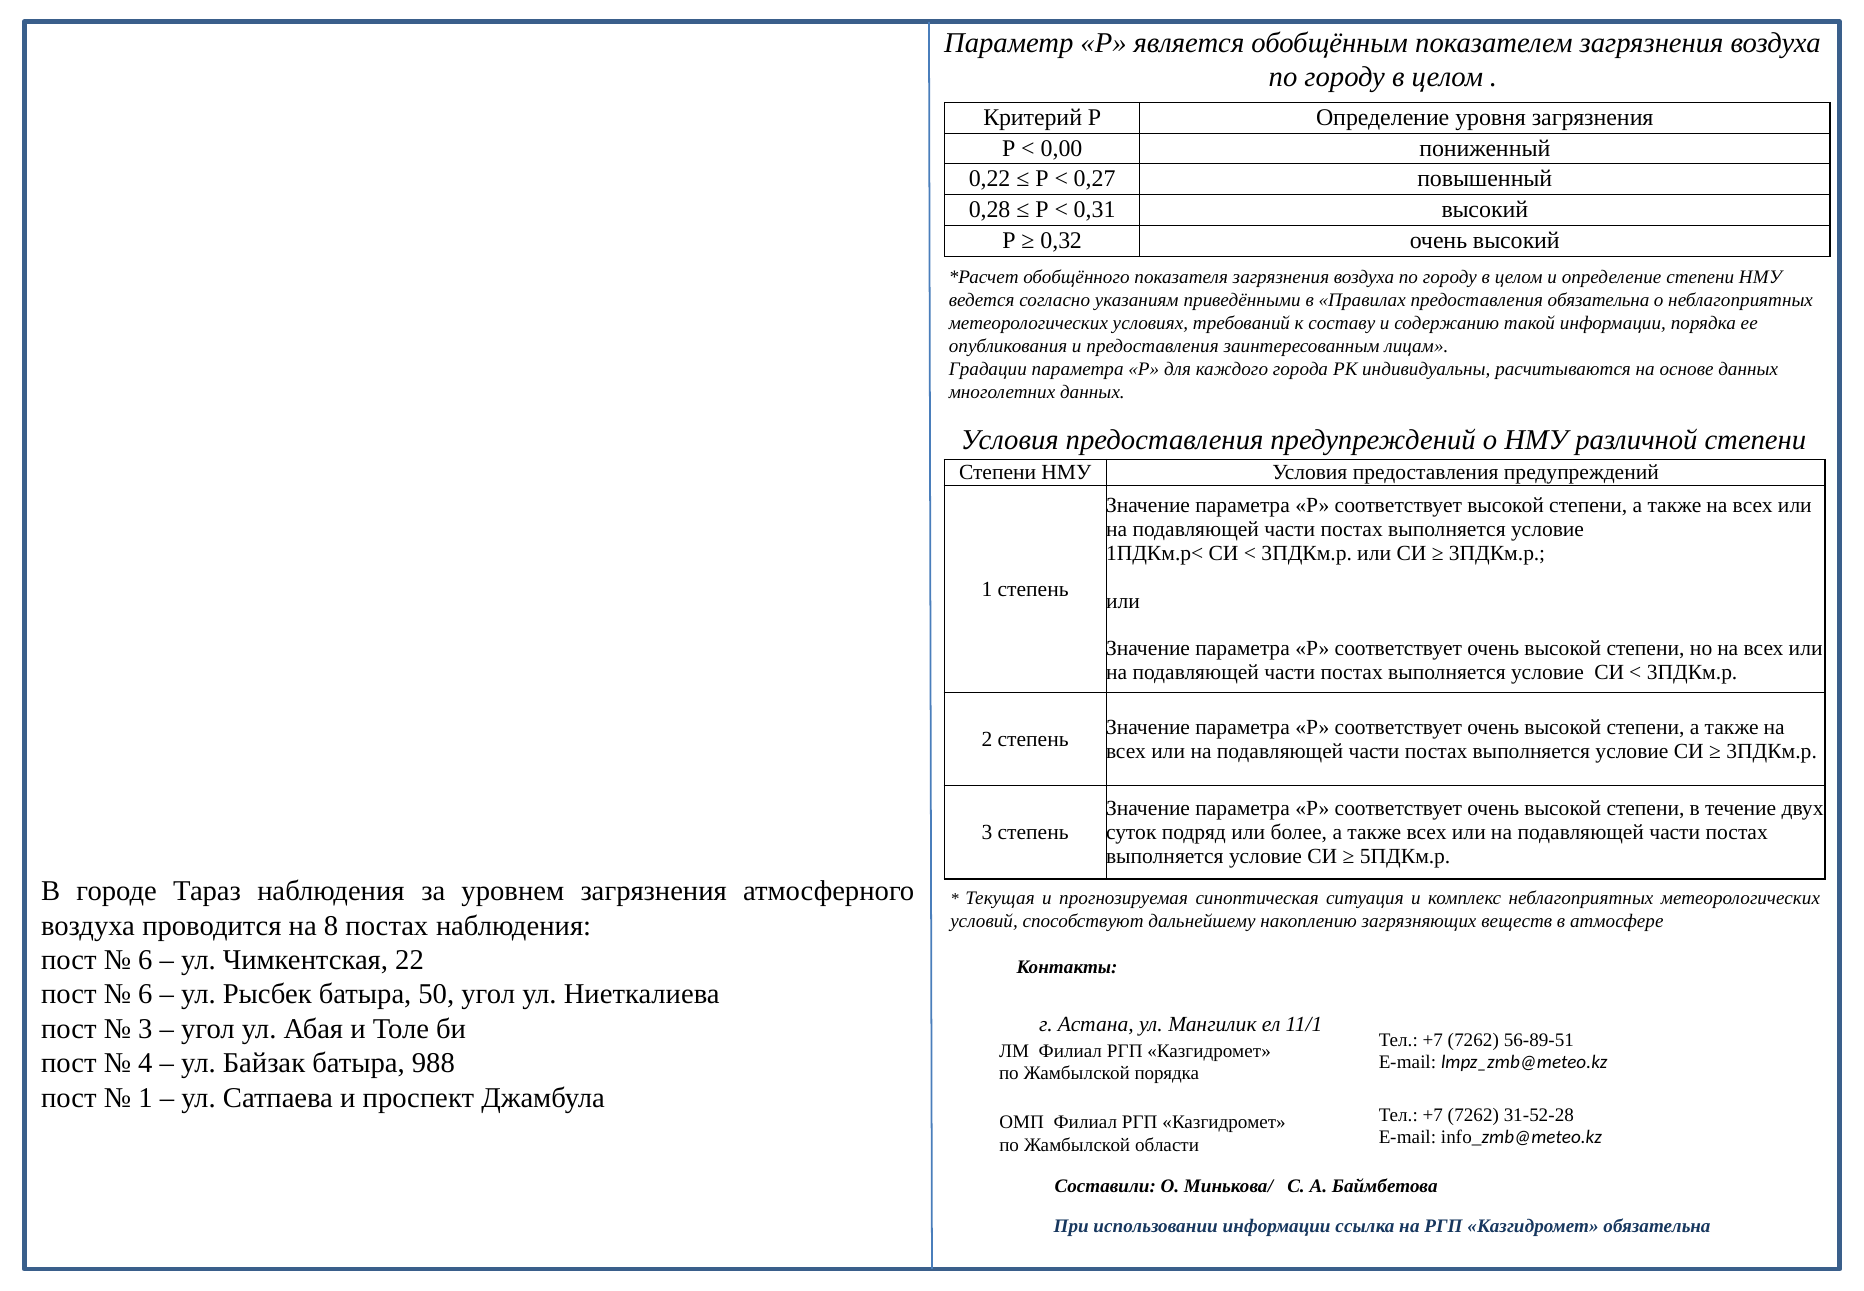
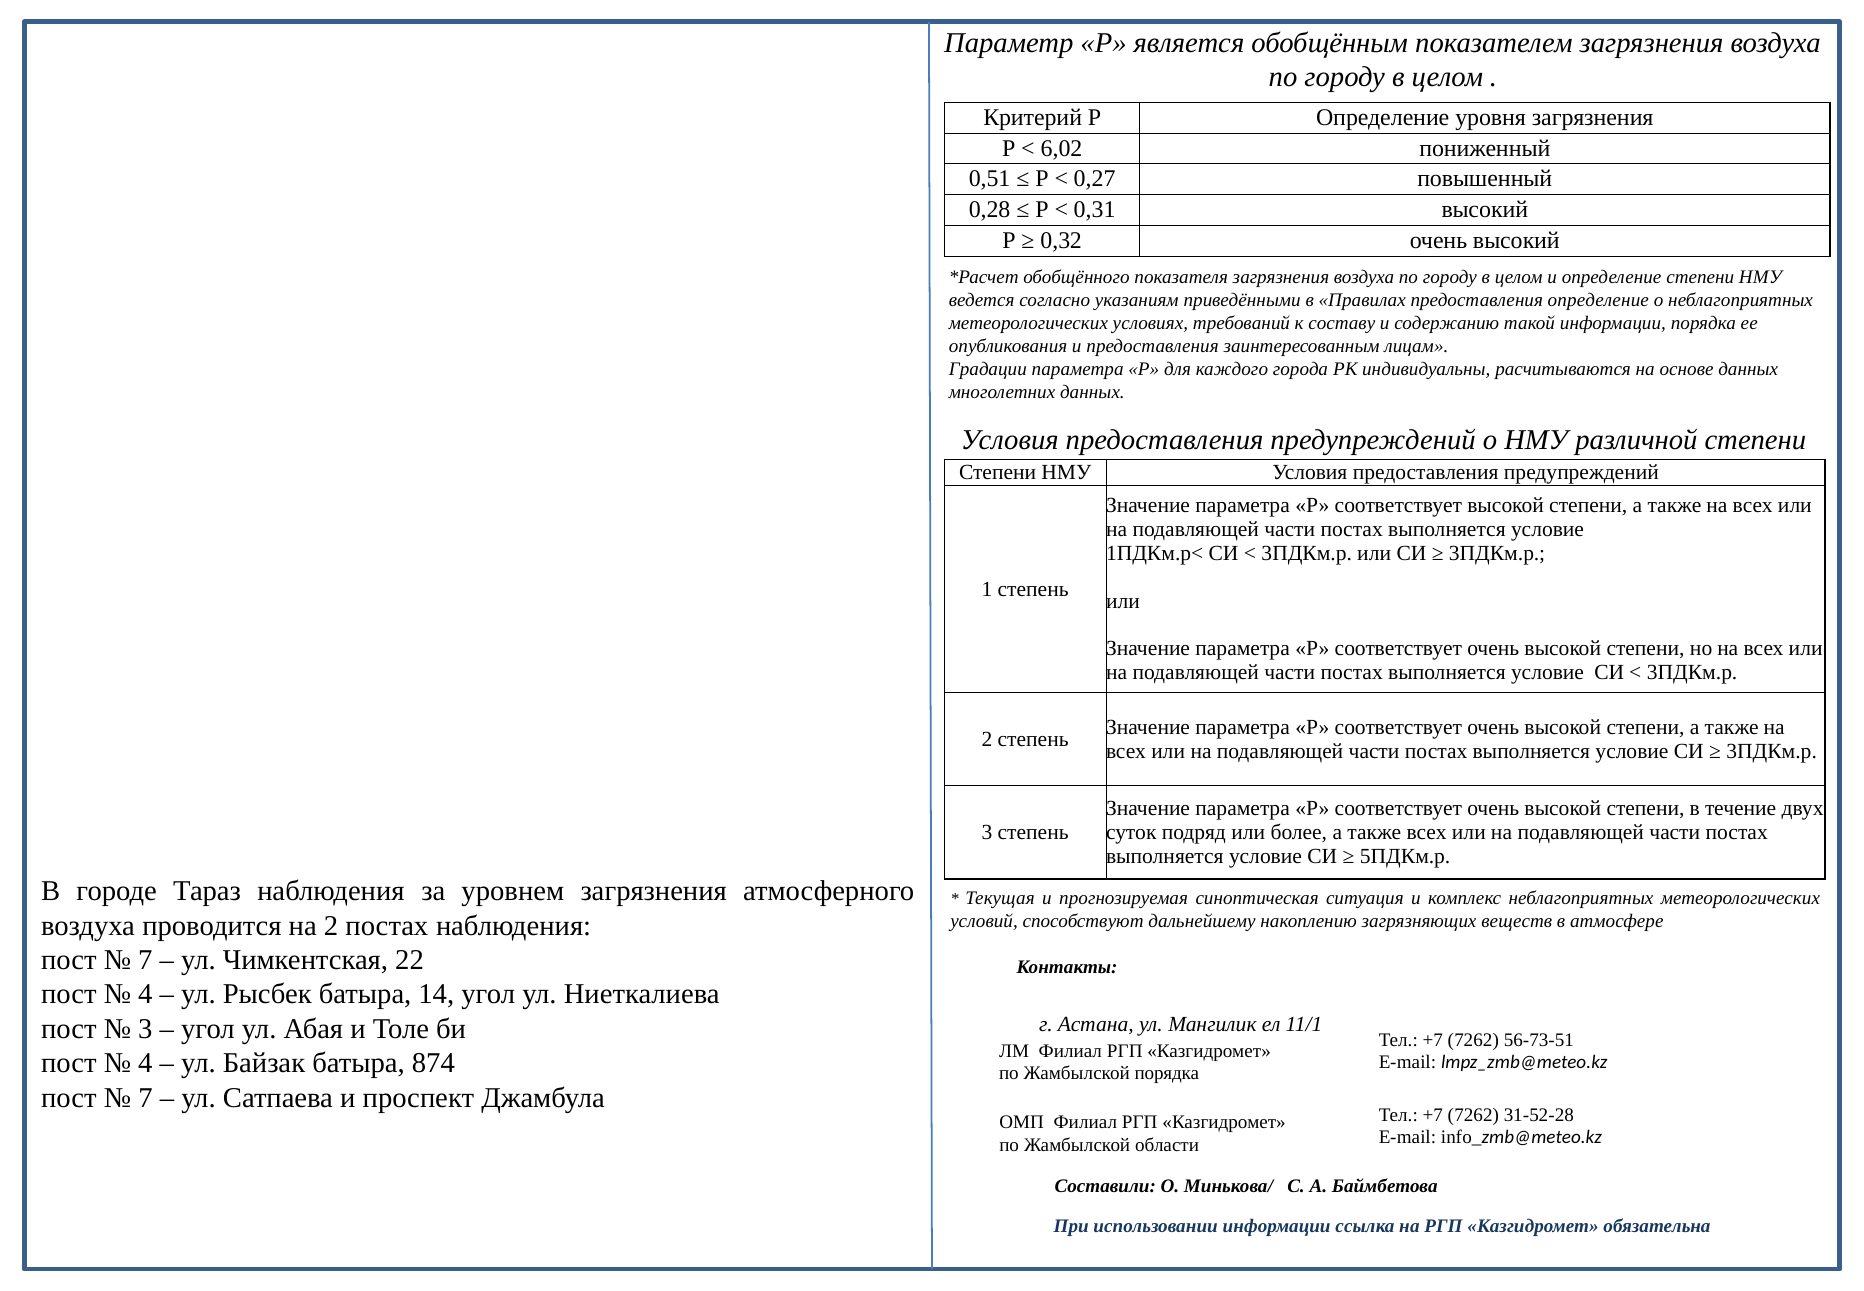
0,00: 0,00 -> 6,02
0,22: 0,22 -> 0,51
предоставления обязательна: обязательна -> определение
на 8: 8 -> 2
6 at (145, 960): 6 -> 7
6 at (145, 994): 6 -> 4
50: 50 -> 14
56-89-51: 56-89-51 -> 56-73-51
988: 988 -> 874
1 at (145, 1097): 1 -> 7
